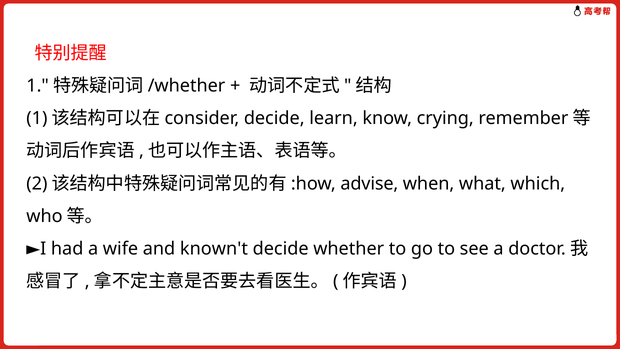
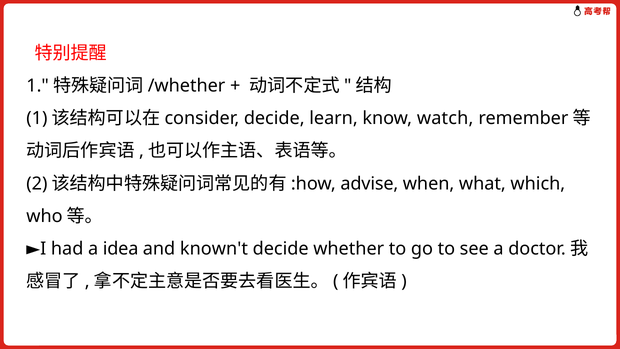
crying: crying -> watch
wife: wife -> idea
